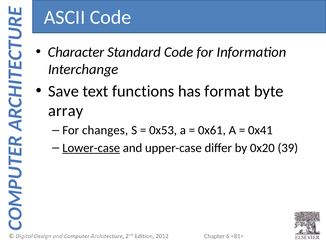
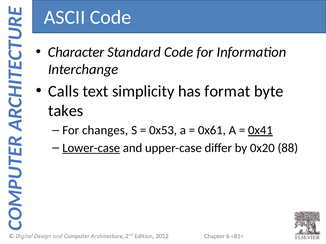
Save: Save -> Calls
functions: functions -> simplicity
array: array -> takes
0x41 underline: none -> present
39: 39 -> 88
